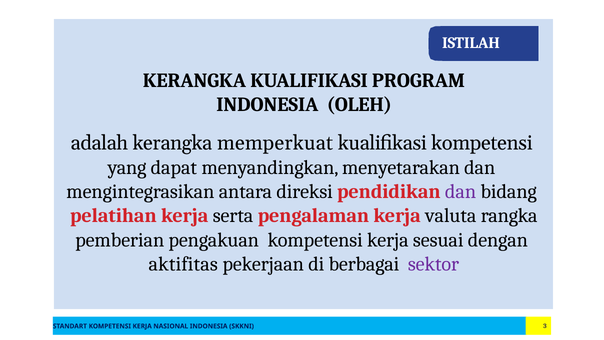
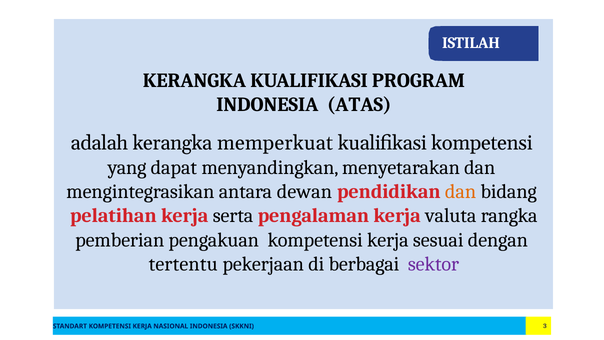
OLEH: OLEH -> ATAS
direksi: direksi -> dewan
dan at (461, 191) colour: purple -> orange
aktifitas: aktifitas -> tertentu
